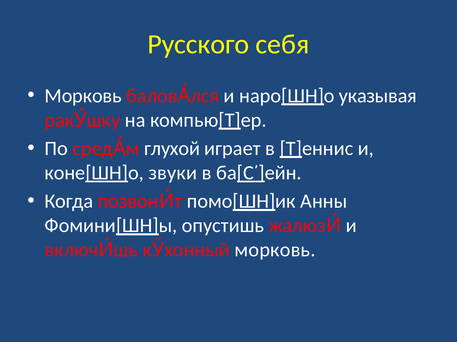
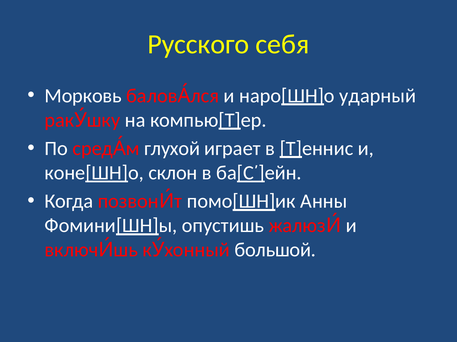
указывая: указывая -> ударный
звуки: звуки -> склон
морковь at (275, 250): морковь -> большой
